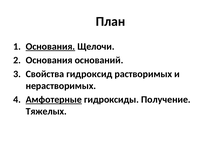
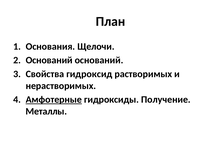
Основания at (50, 46) underline: present -> none
Основания at (49, 60): Основания -> Оснований
Тяжелых: Тяжелых -> Металлы
